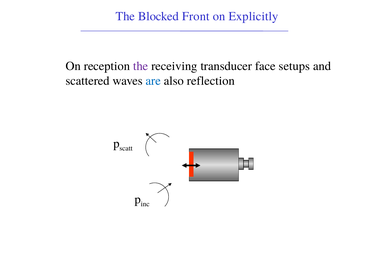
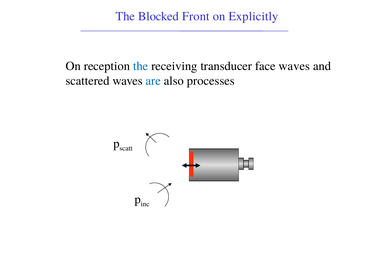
the at (141, 66) colour: purple -> blue
face setups: setups -> waves
reflection: reflection -> processes
